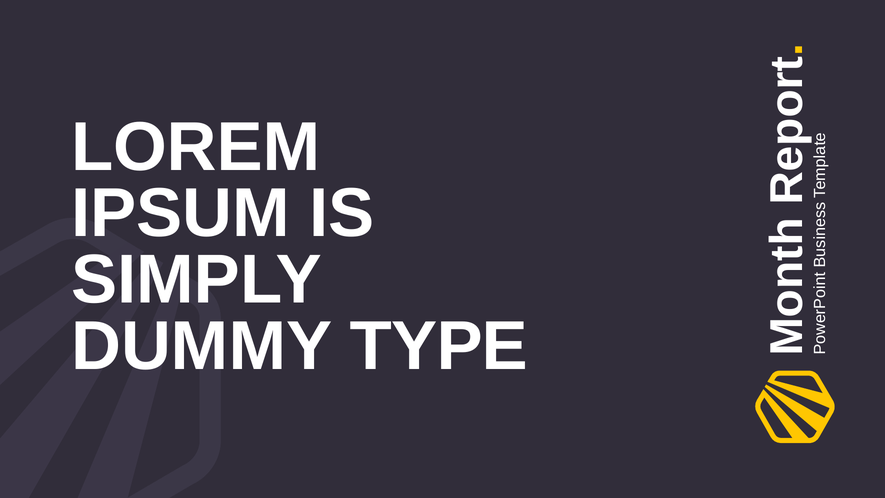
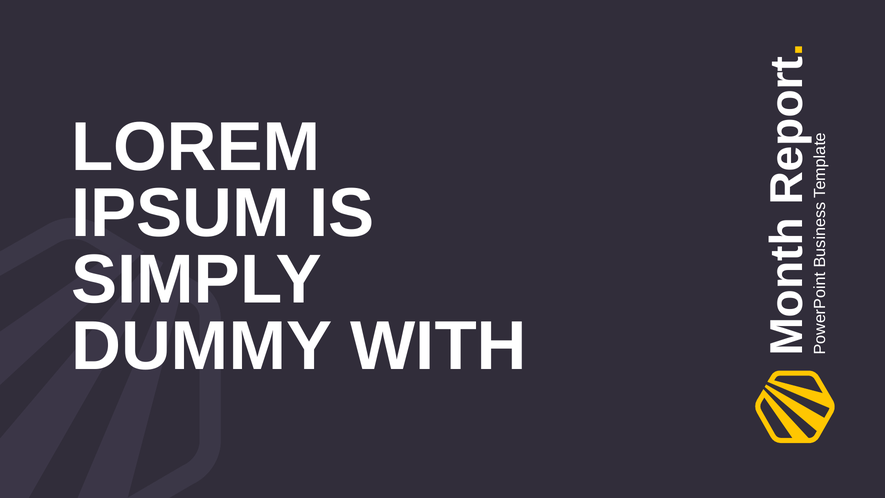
TYPE: TYPE -> WITH
